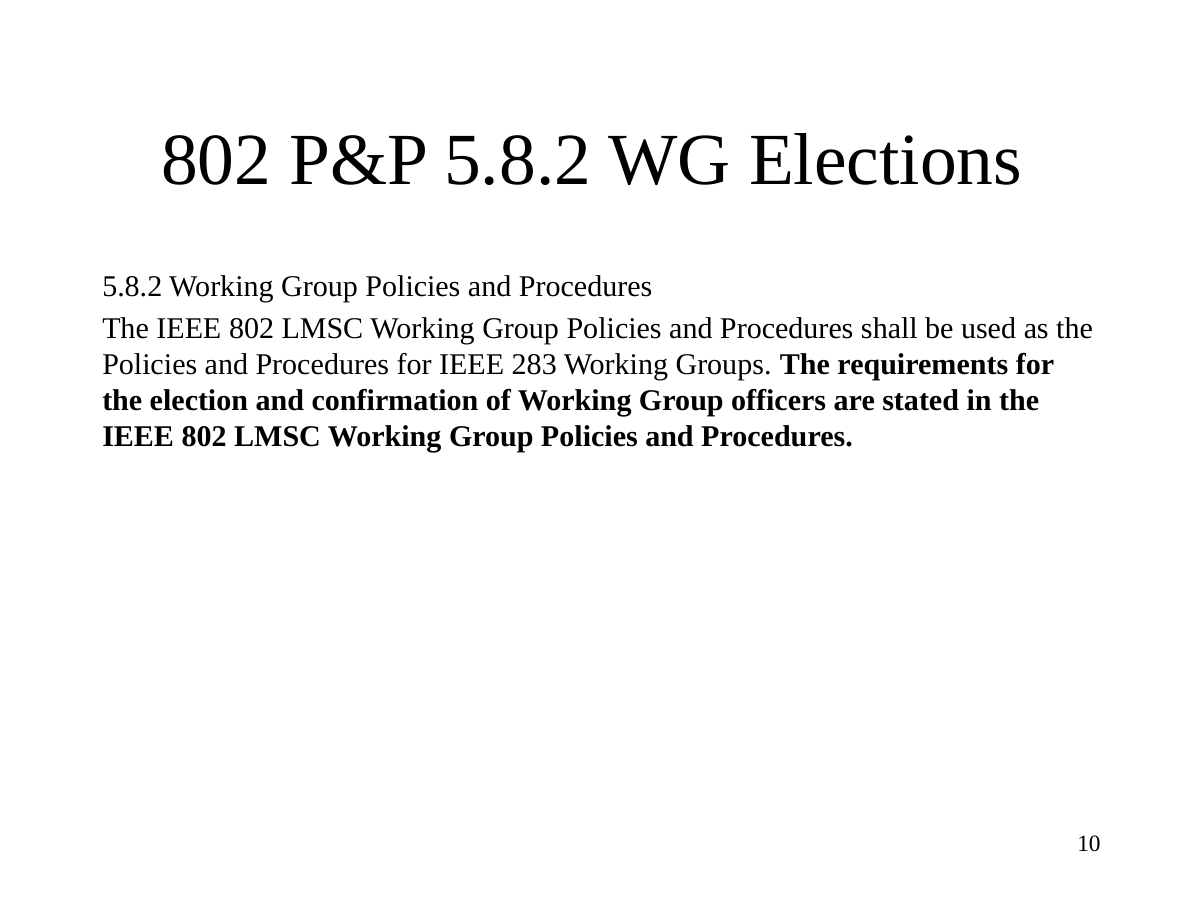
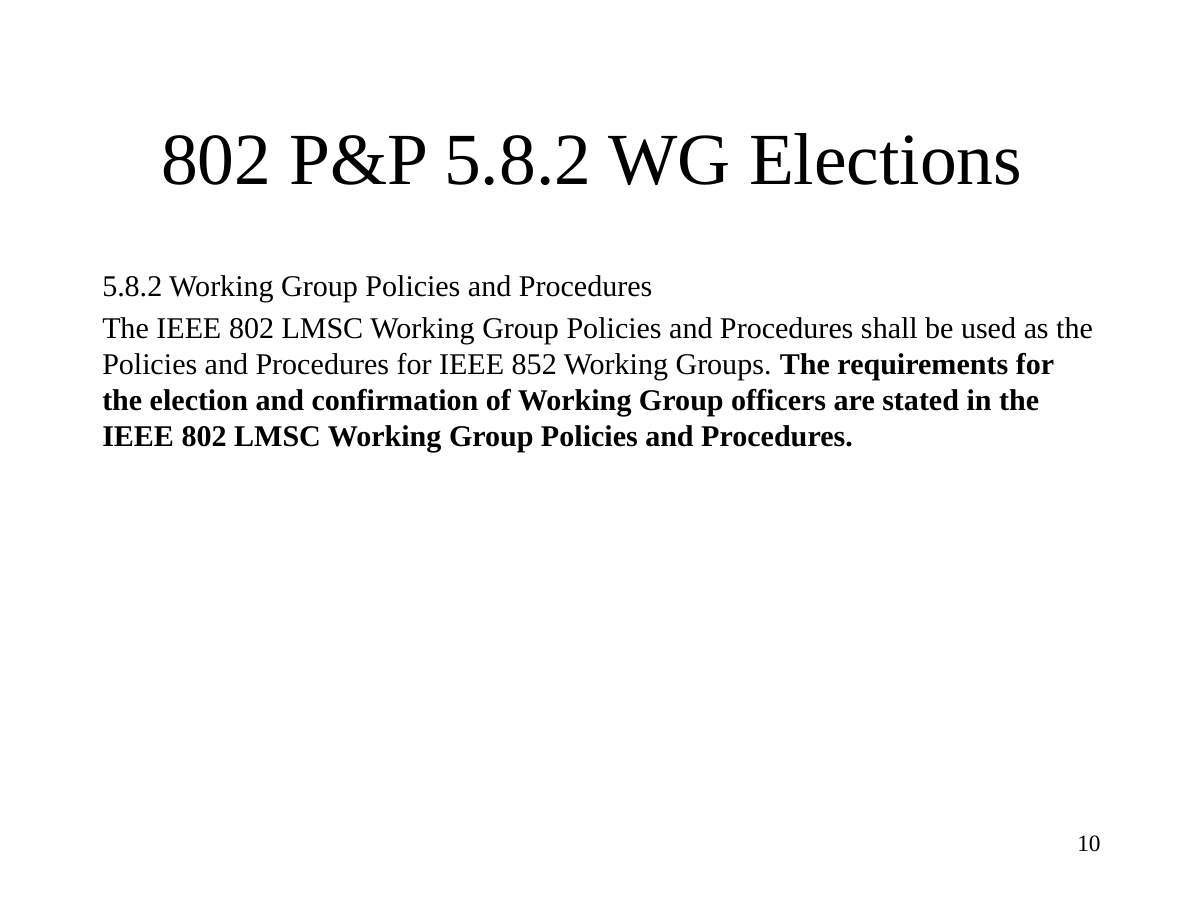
283: 283 -> 852
